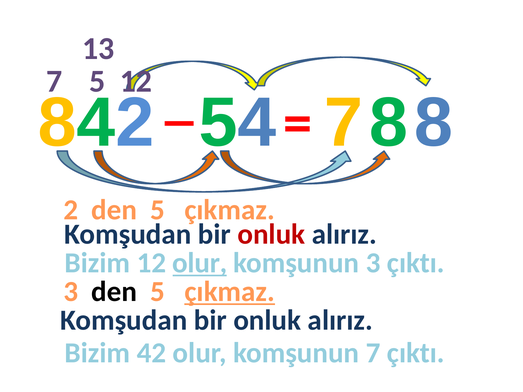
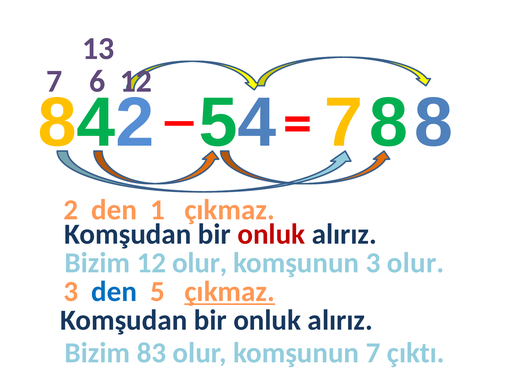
7 5: 5 -> 6
2 den 5: 5 -> 1
olur at (200, 263) underline: present -> none
3 çıktı: çıktı -> olur
den at (114, 292) colour: black -> blue
42: 42 -> 83
